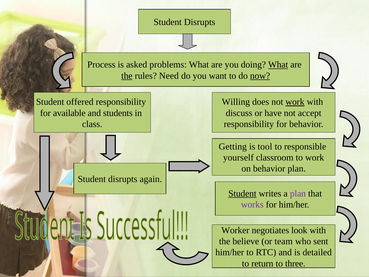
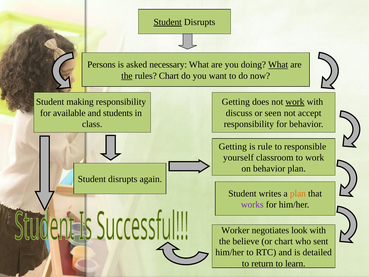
Student at (168, 22) underline: none -> present
Process: Process -> Persons
problems: problems -> necessary
rules Need: Need -> Chart
now underline: present -> none
offered: offered -> making
Willing at (236, 102): Willing -> Getting
have: have -> seen
tool: tool -> rule
Student at (242, 193) underline: present -> none
plan at (298, 193) colour: purple -> orange
or team: team -> chart
three: three -> learn
